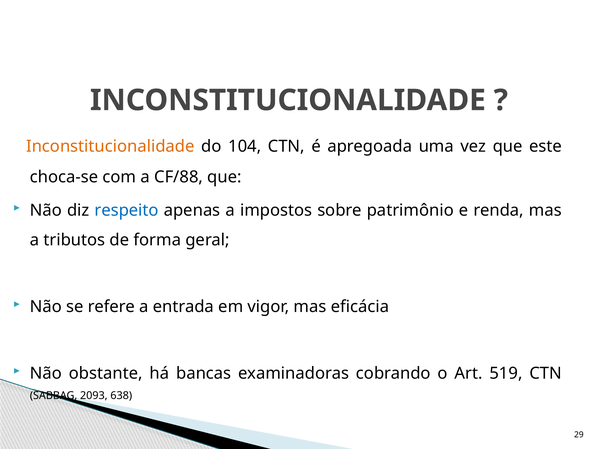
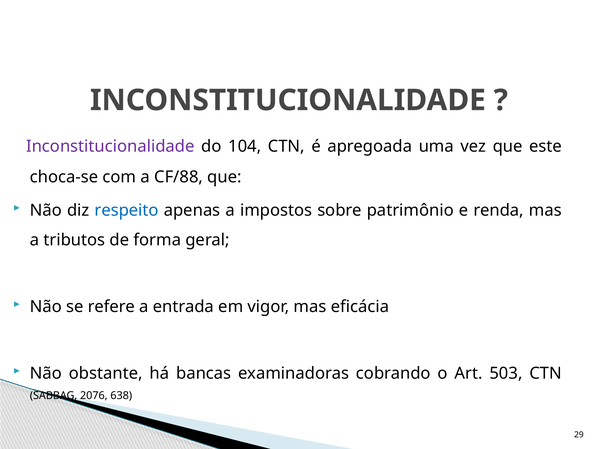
Inconstitucionalidade at (110, 146) colour: orange -> purple
519: 519 -> 503
2093: 2093 -> 2076
